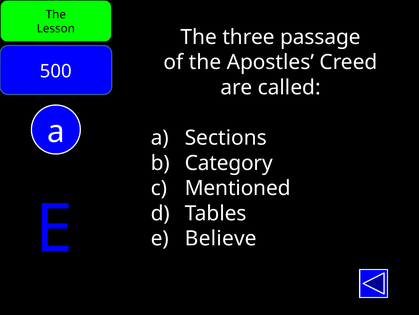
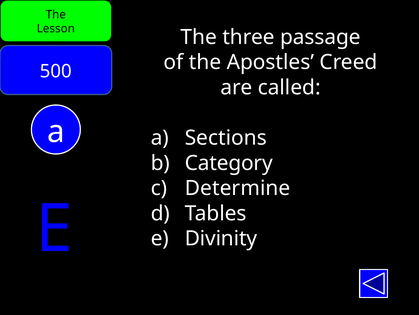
Mentioned: Mentioned -> Determine
Believe: Believe -> Divinity
